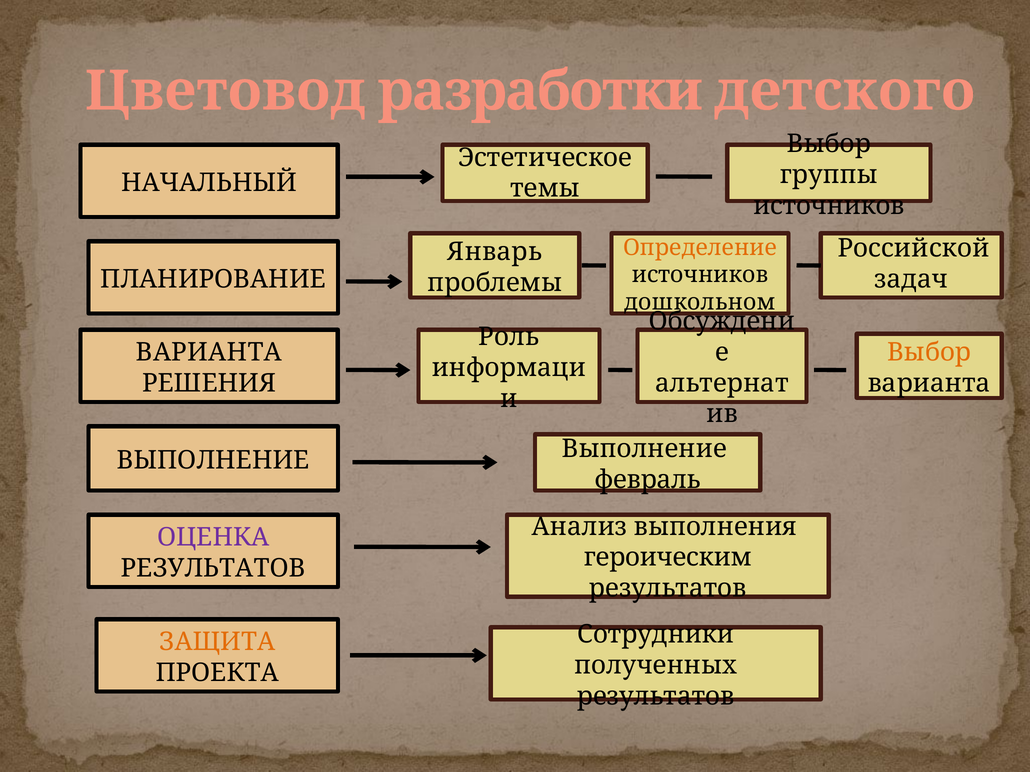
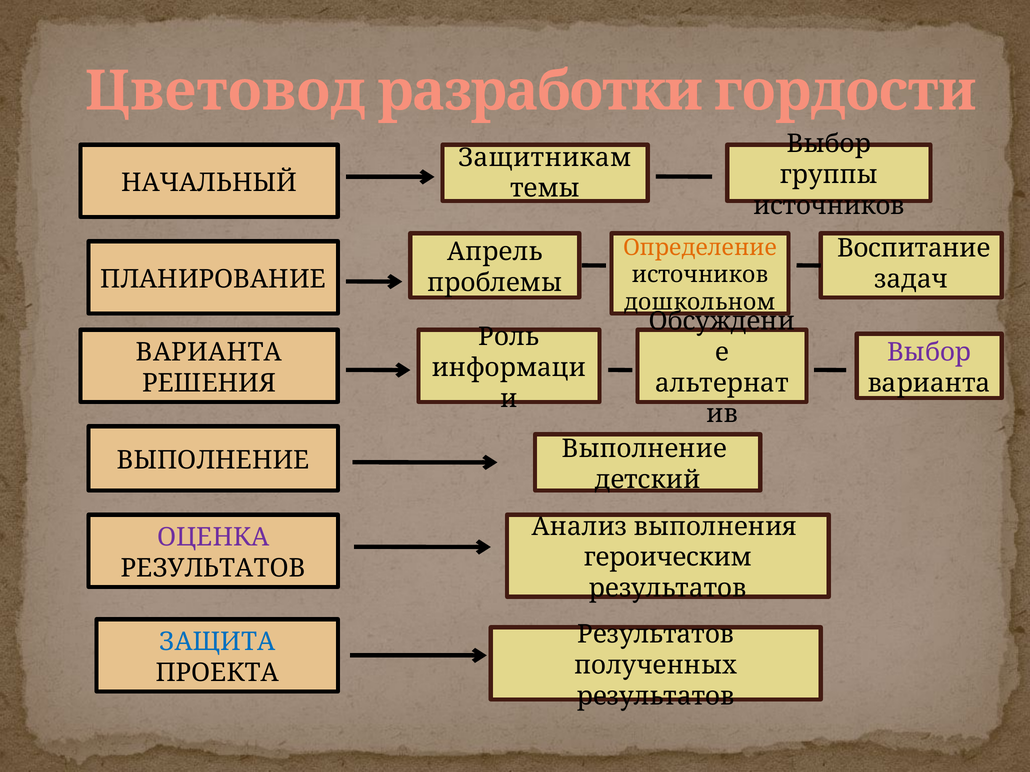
детского: детского -> гордости
Эстетическое: Эстетическое -> Защитникам
Российской: Российской -> Воспитание
Январь: Январь -> Апрель
Выбор at (929, 352) colour: orange -> purple
февраль: февраль -> детский
Сотрудники at (656, 635): Сотрудники -> Результатов
ЗАЩИТА colour: orange -> blue
